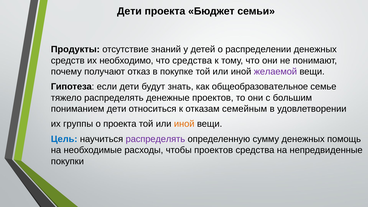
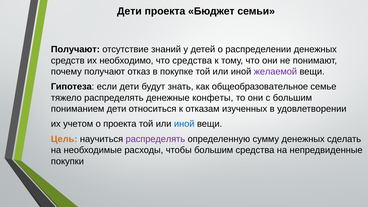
Продукты at (75, 49): Продукты -> Получают
денежные проектов: проектов -> конфеты
семейным: семейным -> изученных
группы: группы -> учетом
иной at (184, 124) colour: orange -> blue
Цель colour: blue -> orange
помощь: помощь -> сделать
чтобы проектов: проектов -> большим
